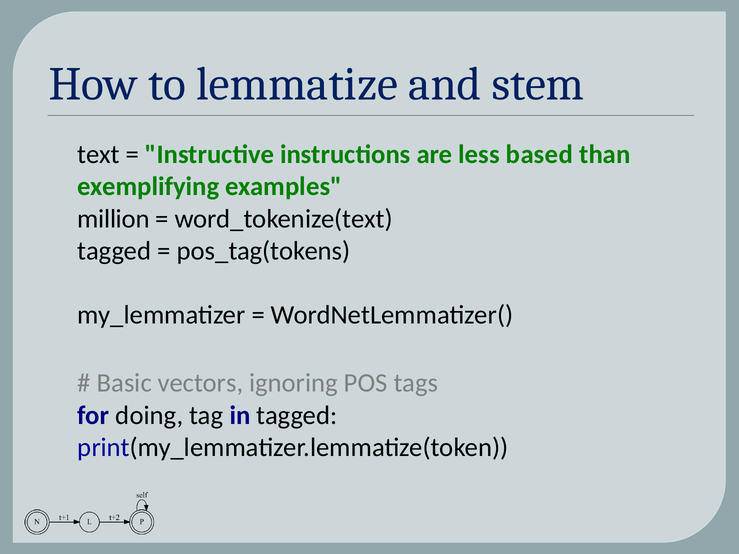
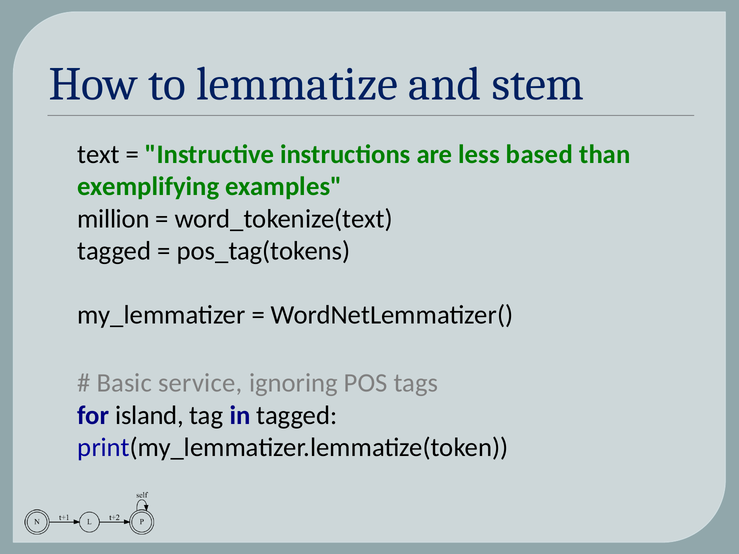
vectors: vectors -> service
doing: doing -> island
